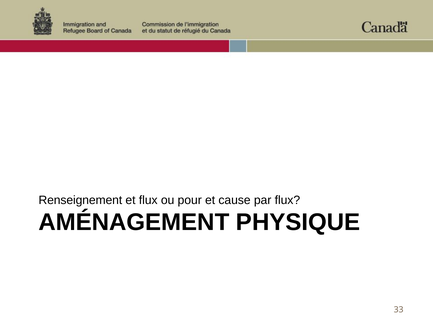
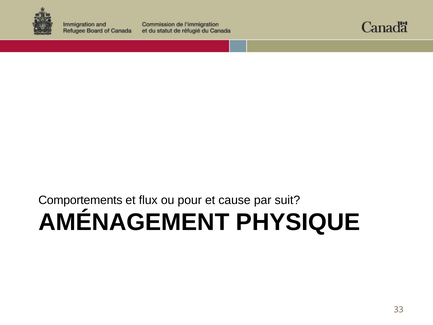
Renseignement: Renseignement -> Comportements
par flux: flux -> suit
